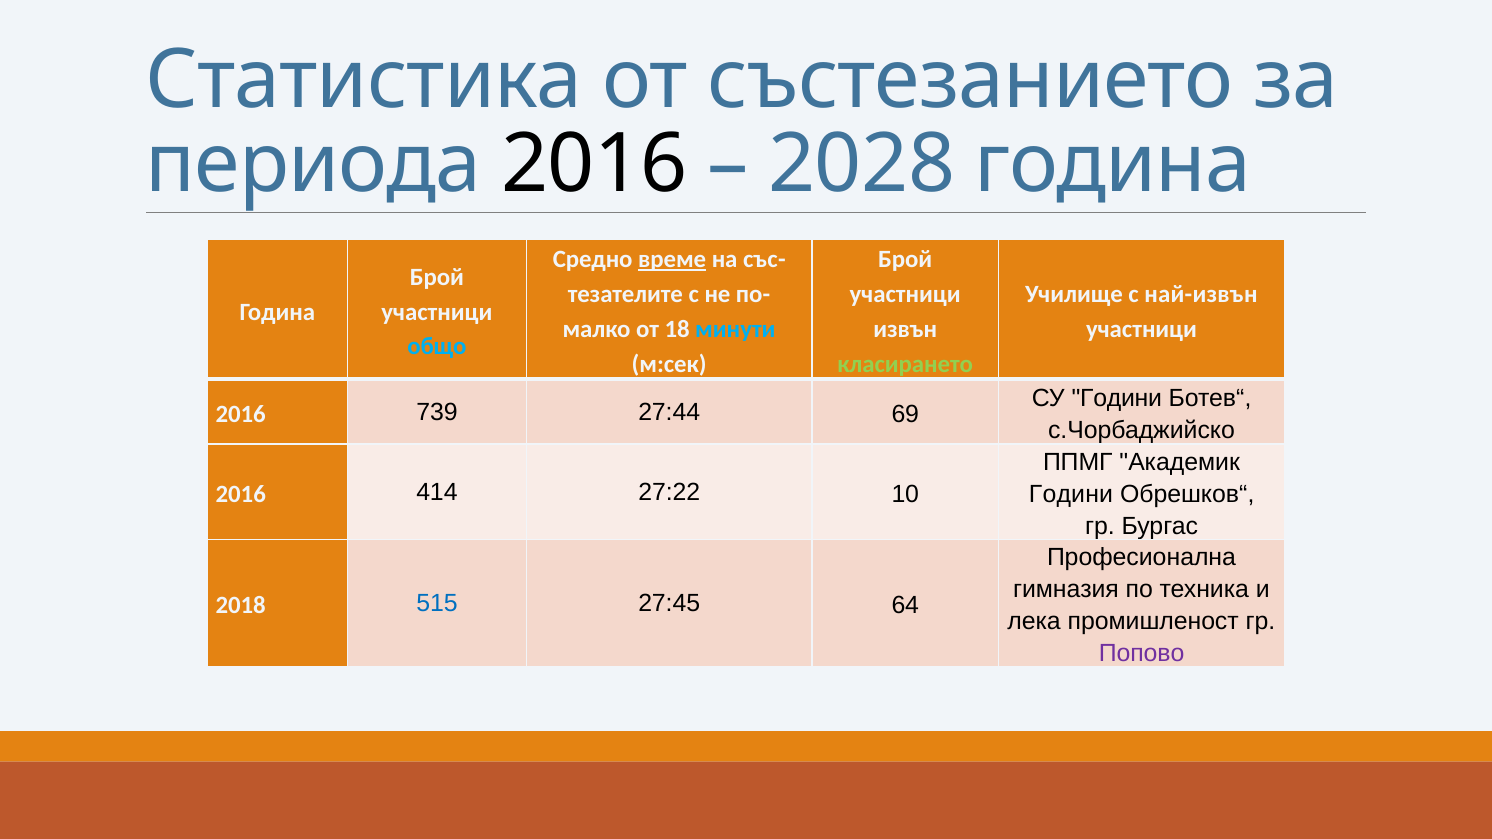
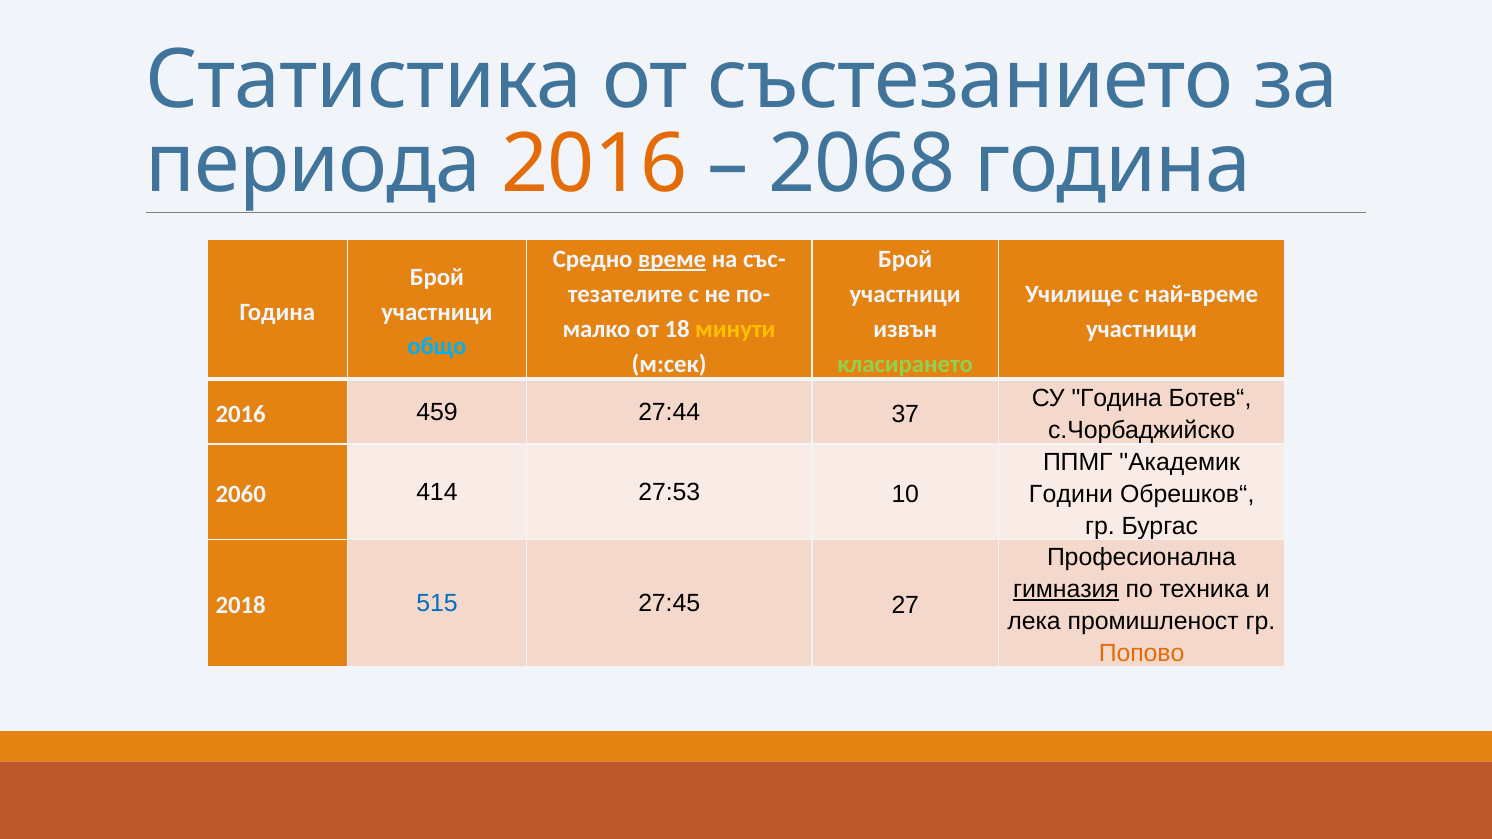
2016 at (595, 165) colour: black -> orange
2028: 2028 -> 2068
най-извън: най-извън -> най-време
минути colour: light blue -> yellow
СУ Години: Години -> Година
739: 739 -> 459
69: 69 -> 37
2016 at (241, 494): 2016 -> 2060
27:22: 27:22 -> 27:53
гимназия underline: none -> present
64: 64 -> 27
Попово colour: purple -> orange
